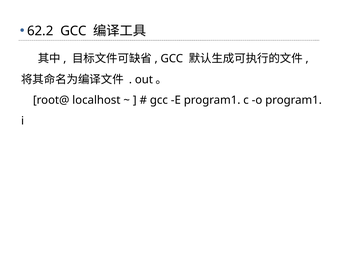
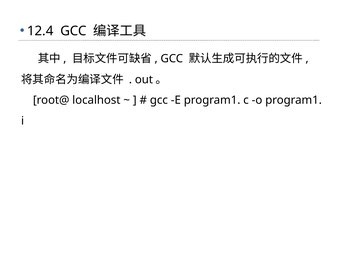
62.2: 62.2 -> 12.4
